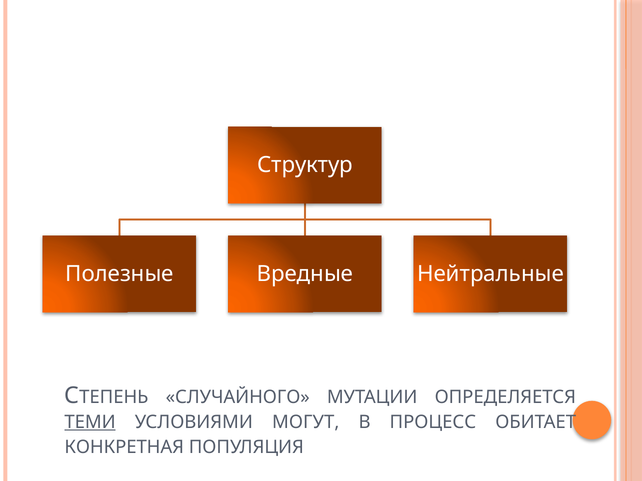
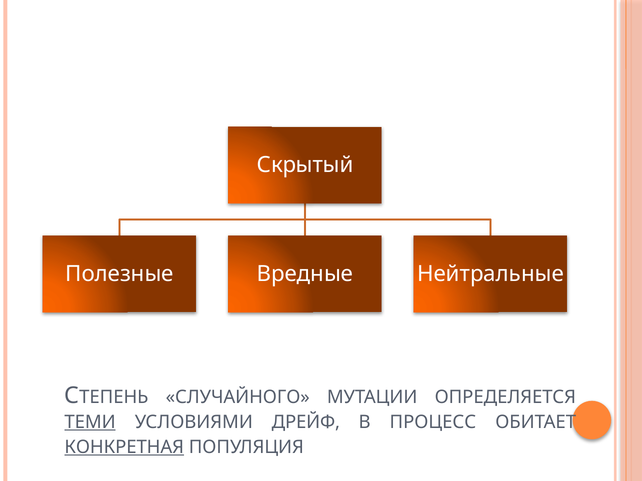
Структур: Структур -> Скрытый
МОГУТ: МОГУТ -> ДРЕЙФ
КОНКРЕТНАЯ underline: none -> present
